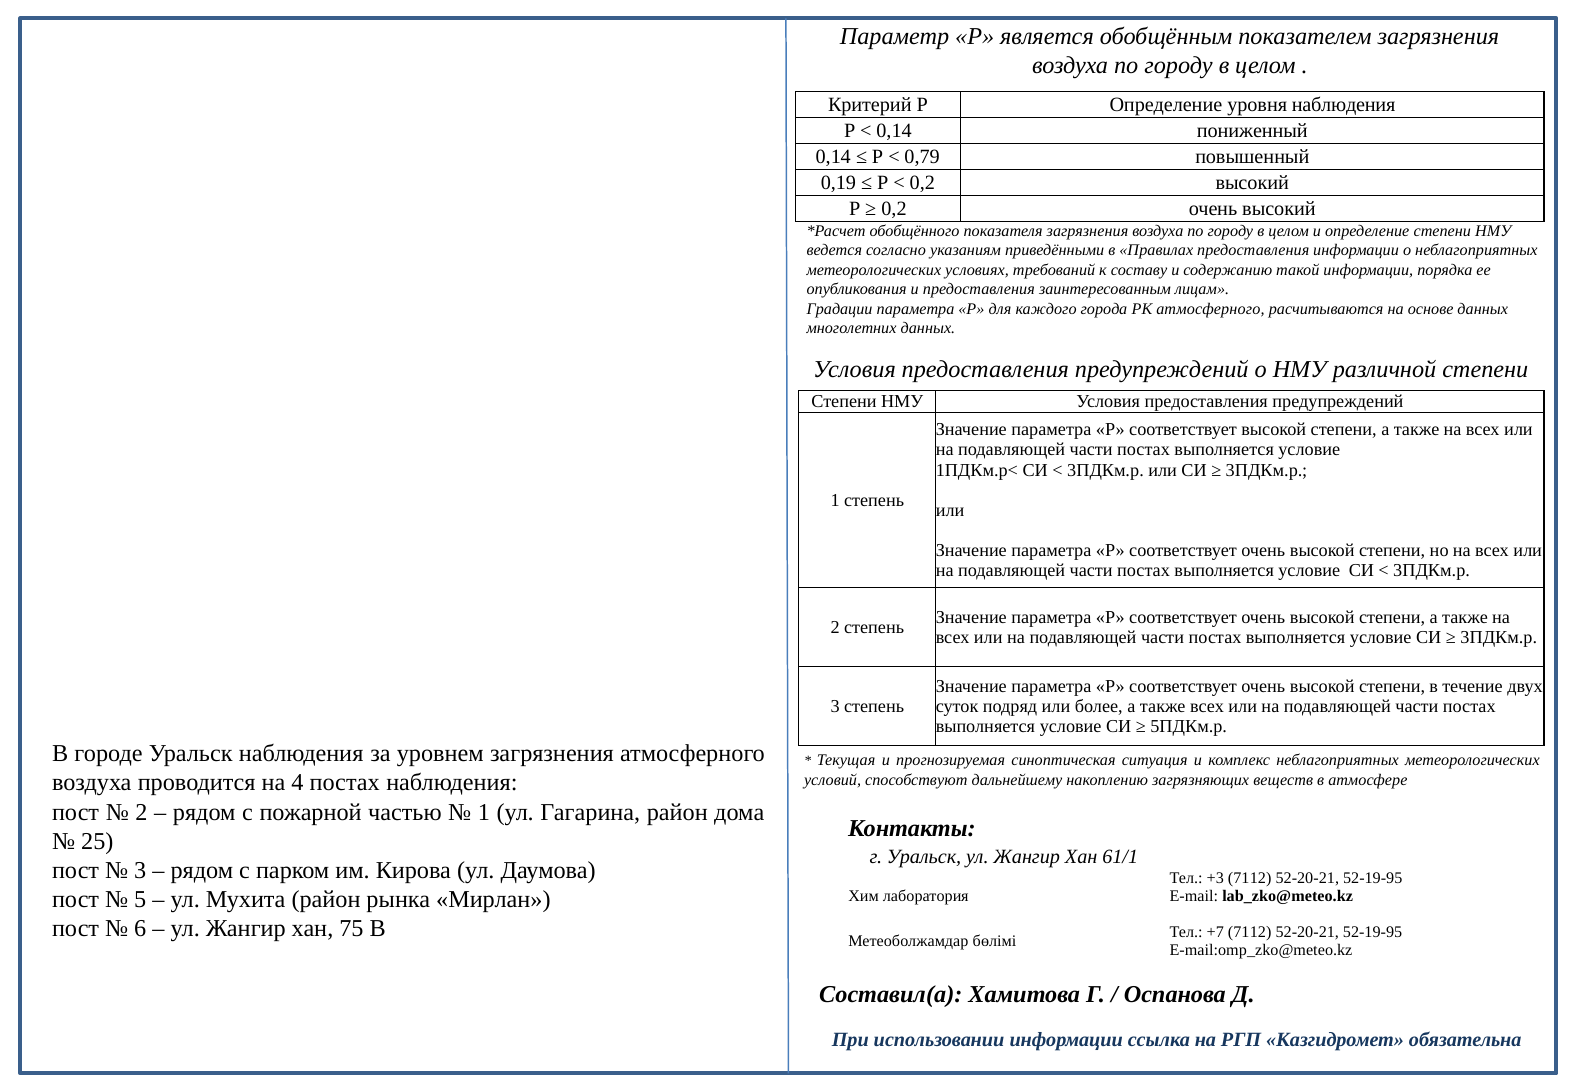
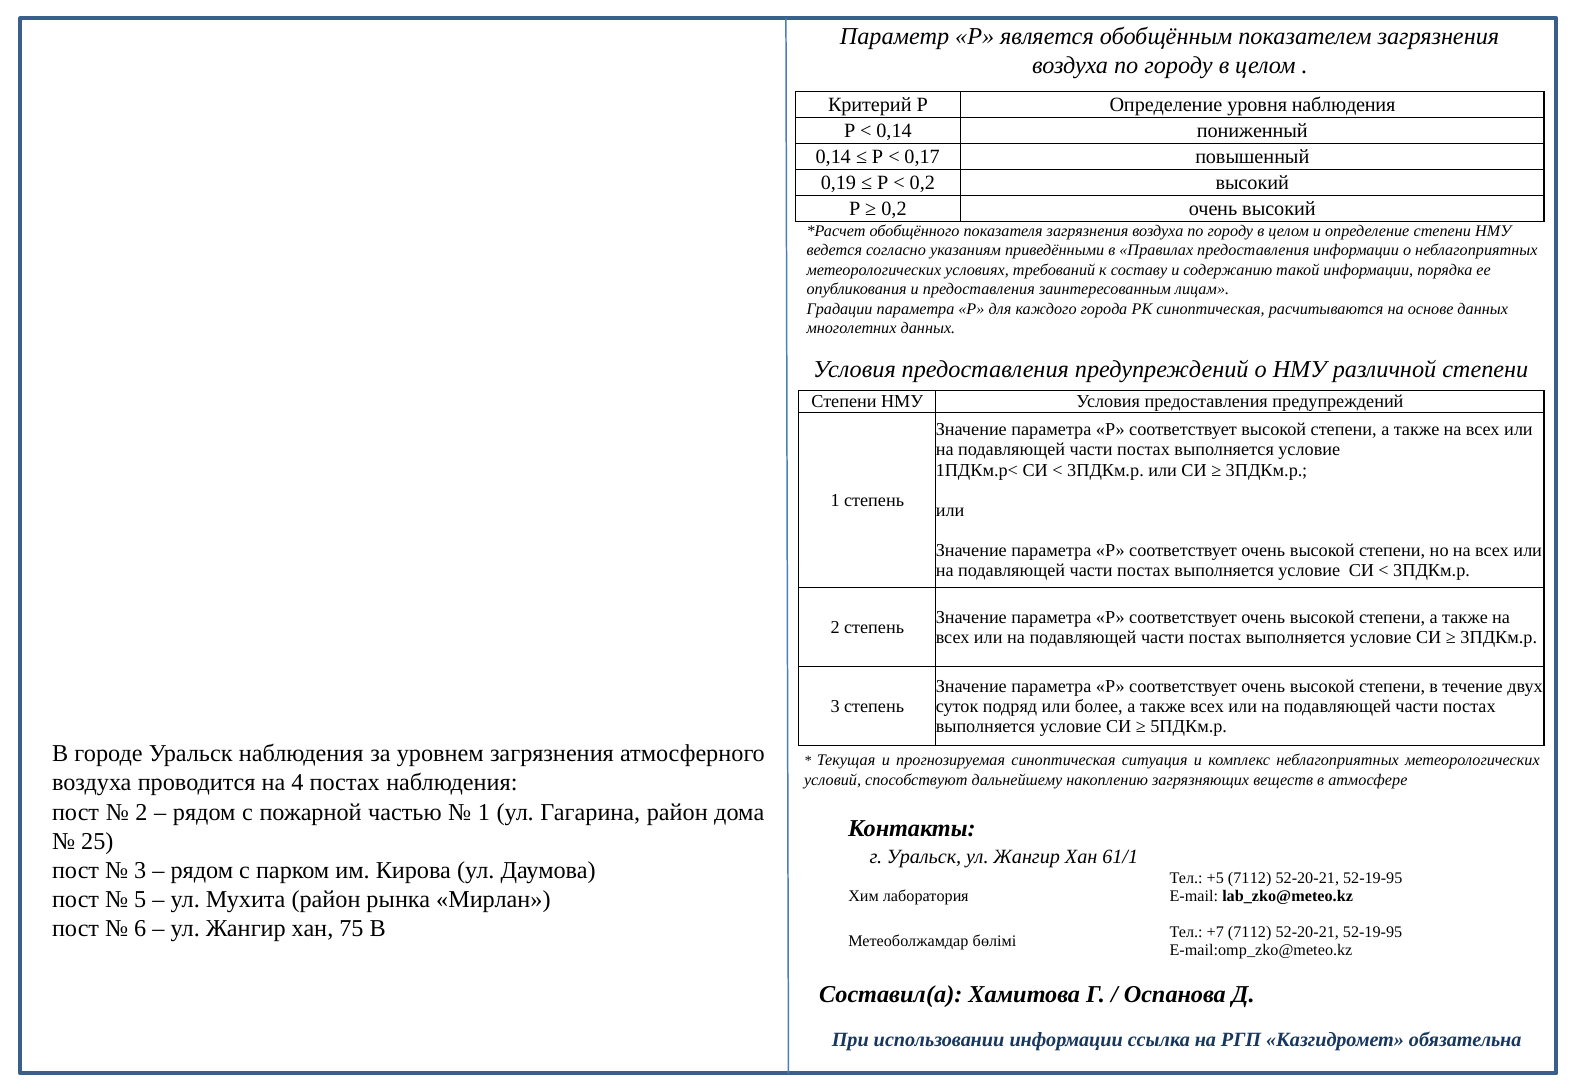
0,79: 0,79 -> 0,17
РК атмосферного: атмосферного -> синоптическая
+3: +3 -> +5
